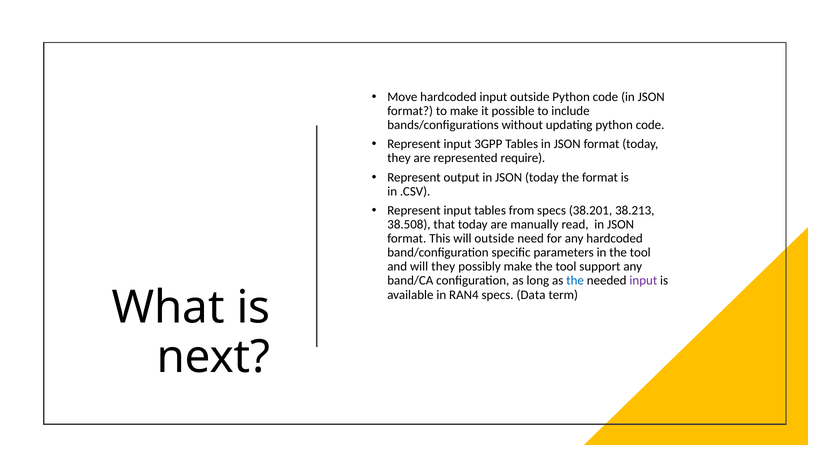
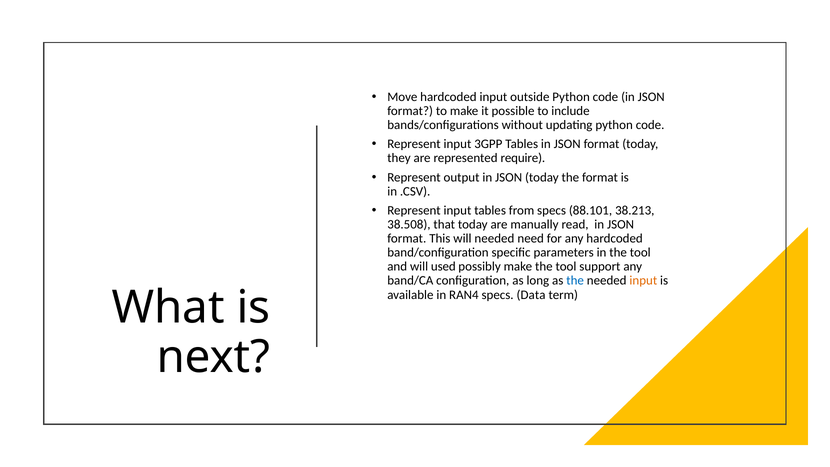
38.201: 38.201 -> 88.101
will outside: outside -> needed
will they: they -> used
input at (643, 281) colour: purple -> orange
